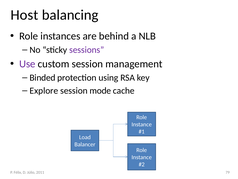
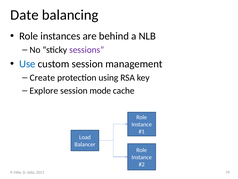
Host: Host -> Date
Use colour: purple -> blue
Binded: Binded -> Create
